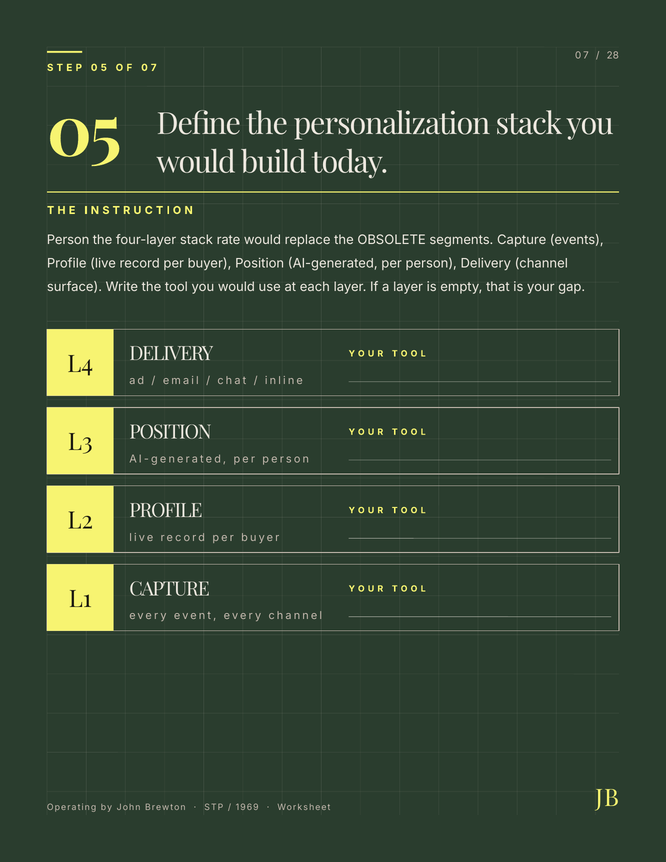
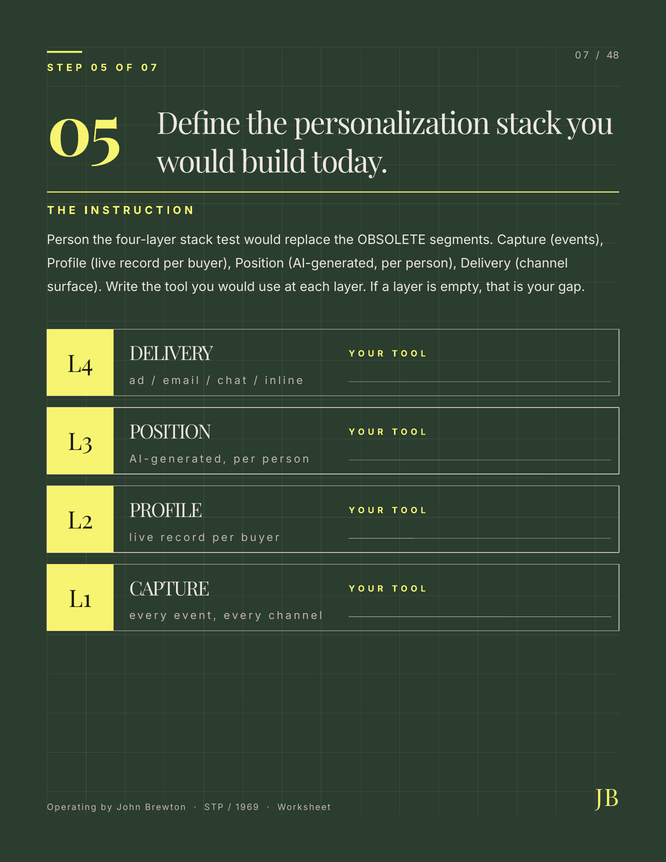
28: 28 -> 48
rate: rate -> test
